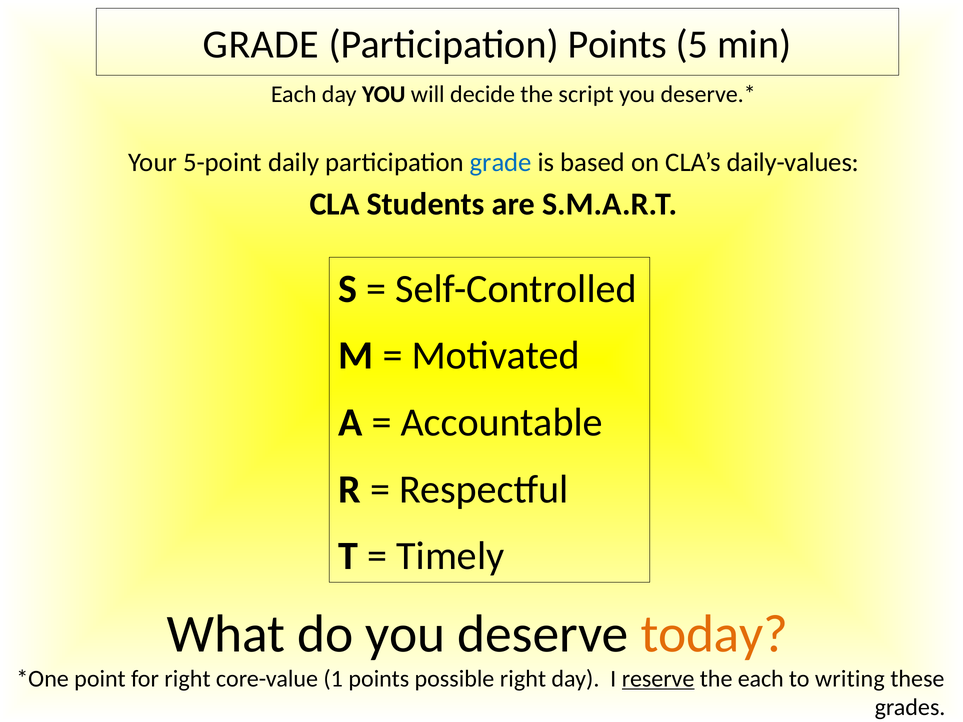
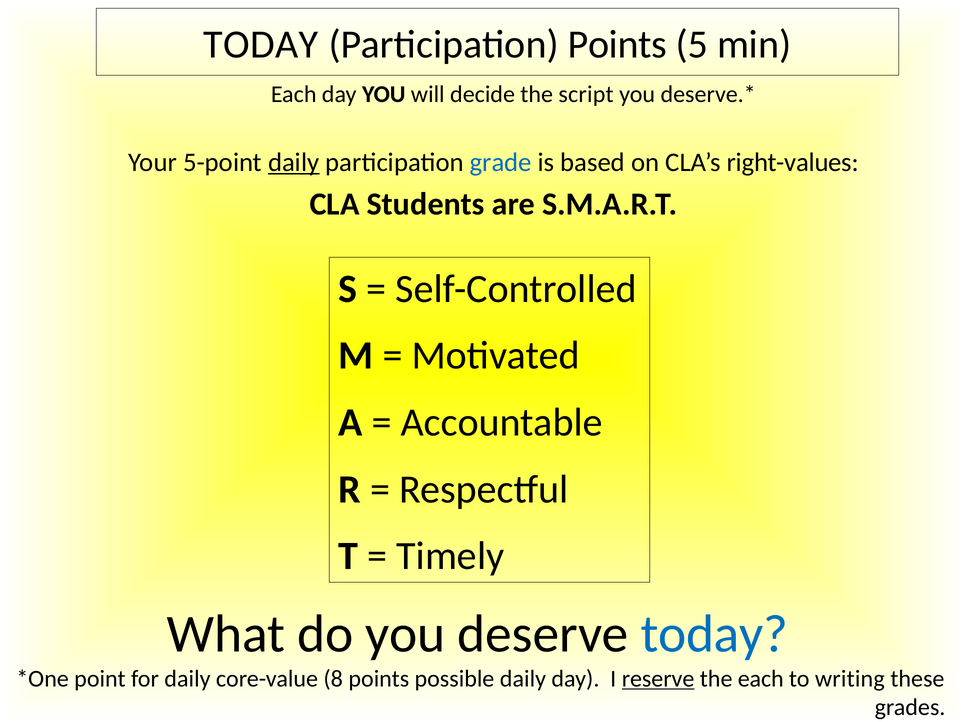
GRADE at (261, 45): GRADE -> TODAY
daily at (294, 162) underline: none -> present
daily-values: daily-values -> right-values
today at (714, 634) colour: orange -> blue
for right: right -> daily
1: 1 -> 8
possible right: right -> daily
